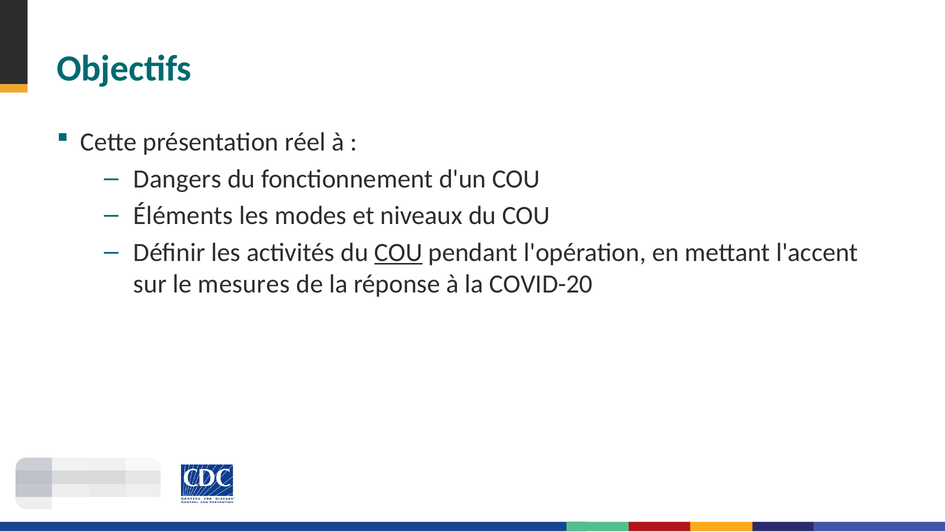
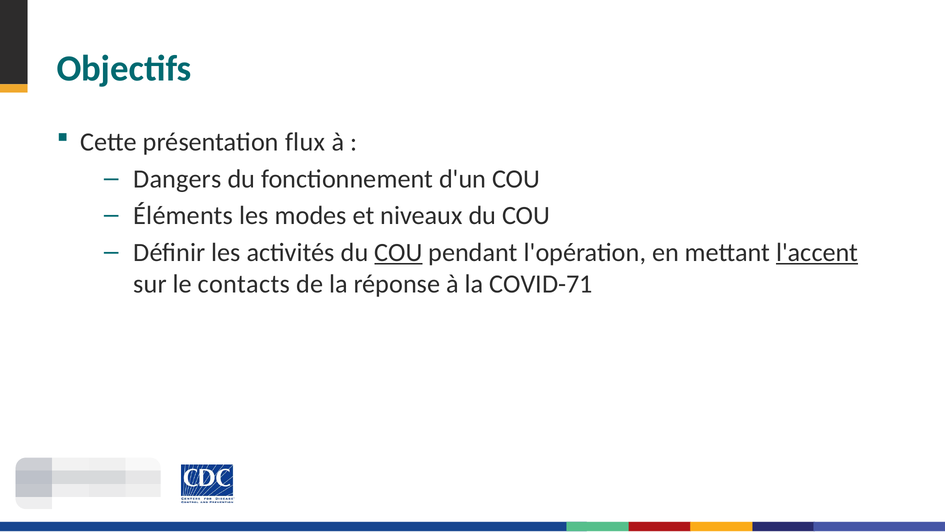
réel: réel -> flux
l'accent underline: none -> present
mesures: mesures -> contacts
COVID-20: COVID-20 -> COVID-71
